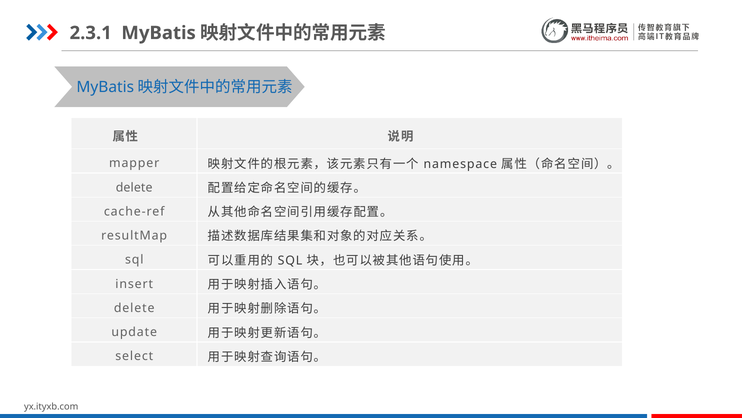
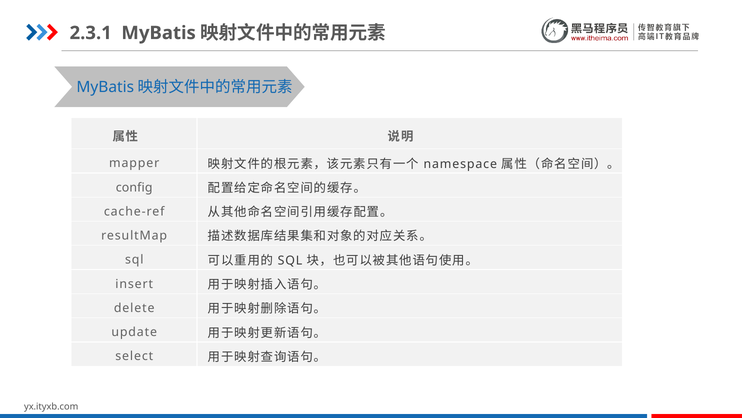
delete at (134, 187): delete -> config
